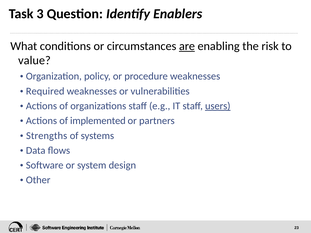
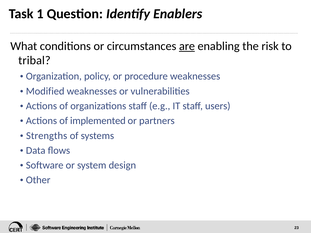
3: 3 -> 1
value: value -> tribal
Required: Required -> Modified
users underline: present -> none
